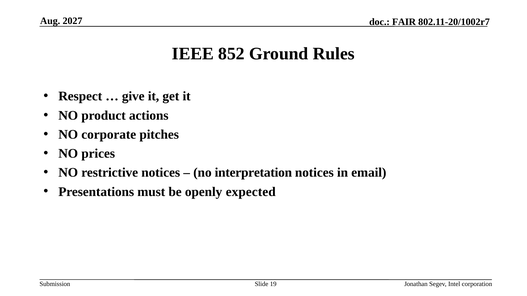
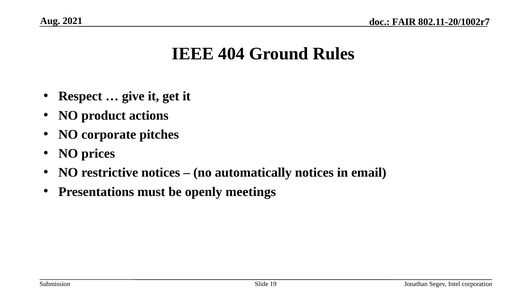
2027: 2027 -> 2021
852: 852 -> 404
interpretation: interpretation -> automatically
expected: expected -> meetings
